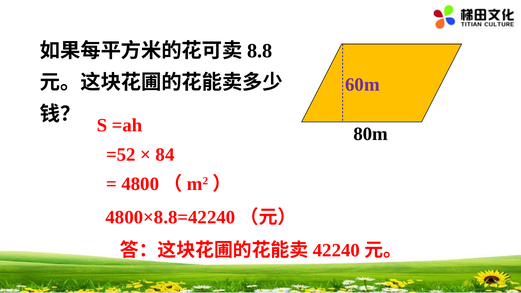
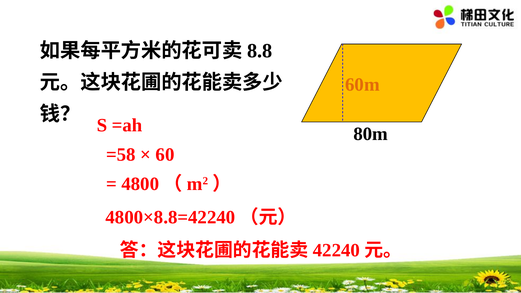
60m colour: purple -> orange
=52: =52 -> =58
84: 84 -> 60
